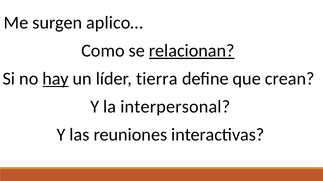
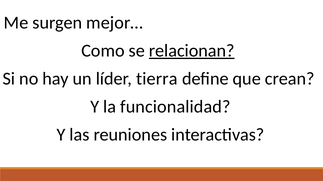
aplico…: aplico… -> mejor…
hay underline: present -> none
interpersonal: interpersonal -> funcionalidad
